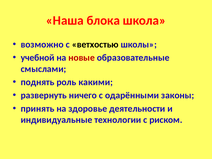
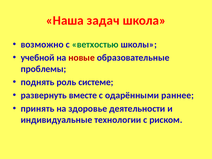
блока: блока -> задач
ветхостью colour: black -> green
смыслами: смыслами -> проблемы
какими: какими -> системе
ничего: ничего -> вместе
законы: законы -> раннее
